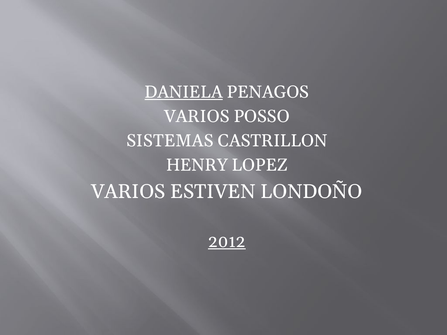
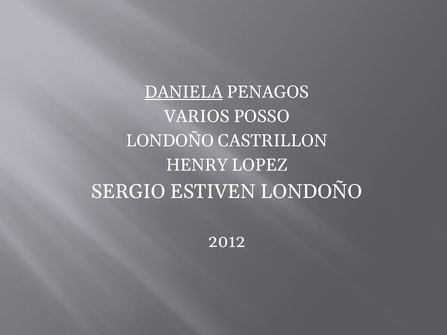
SISTEMAS at (170, 141): SISTEMAS -> LONDOÑO
VARIOS at (128, 192): VARIOS -> SERGIO
2012 underline: present -> none
